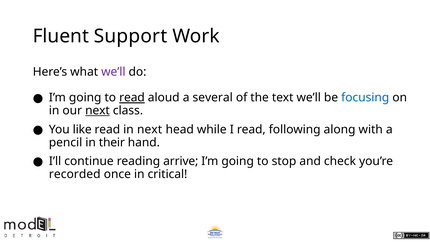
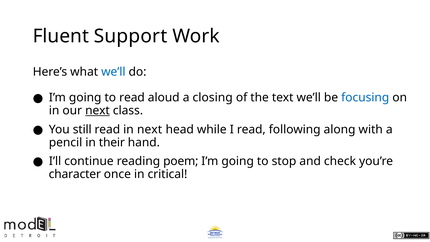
we’ll at (113, 72) colour: purple -> blue
read at (132, 98) underline: present -> none
several: several -> closing
like: like -> still
arrive: arrive -> poem
recorded: recorded -> character
